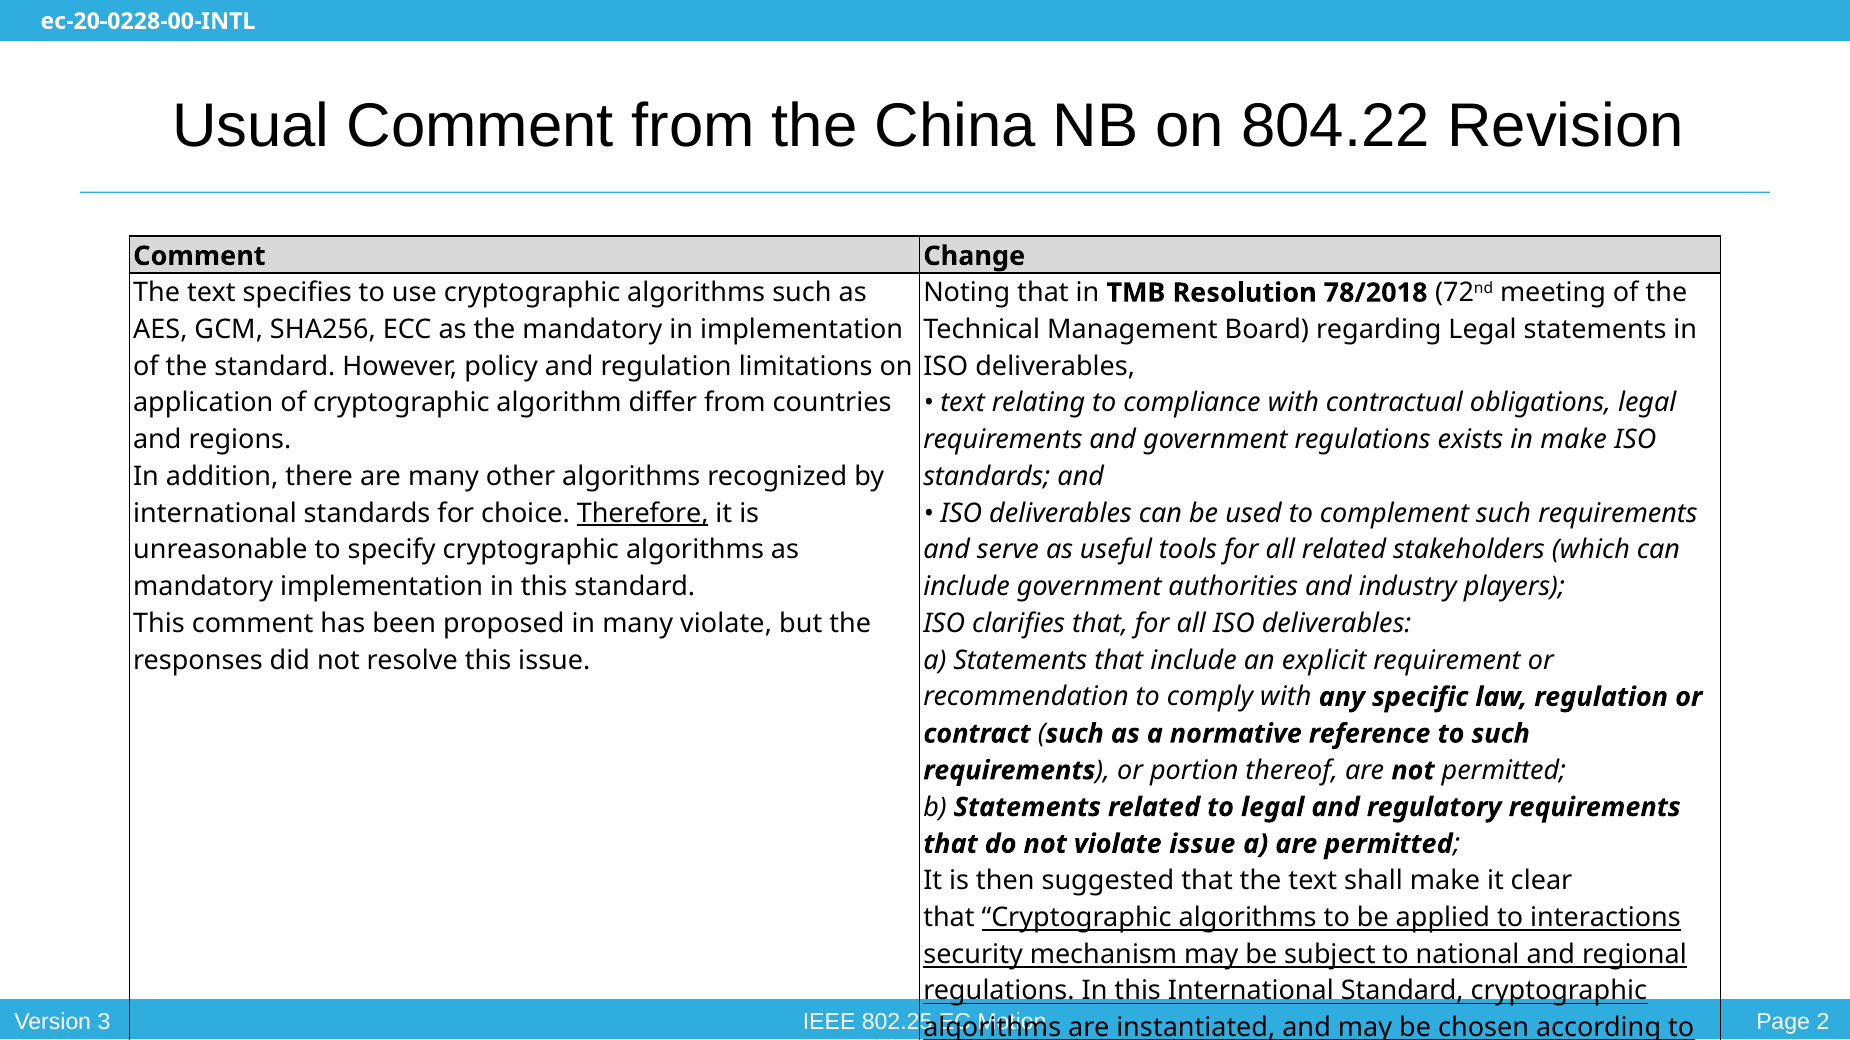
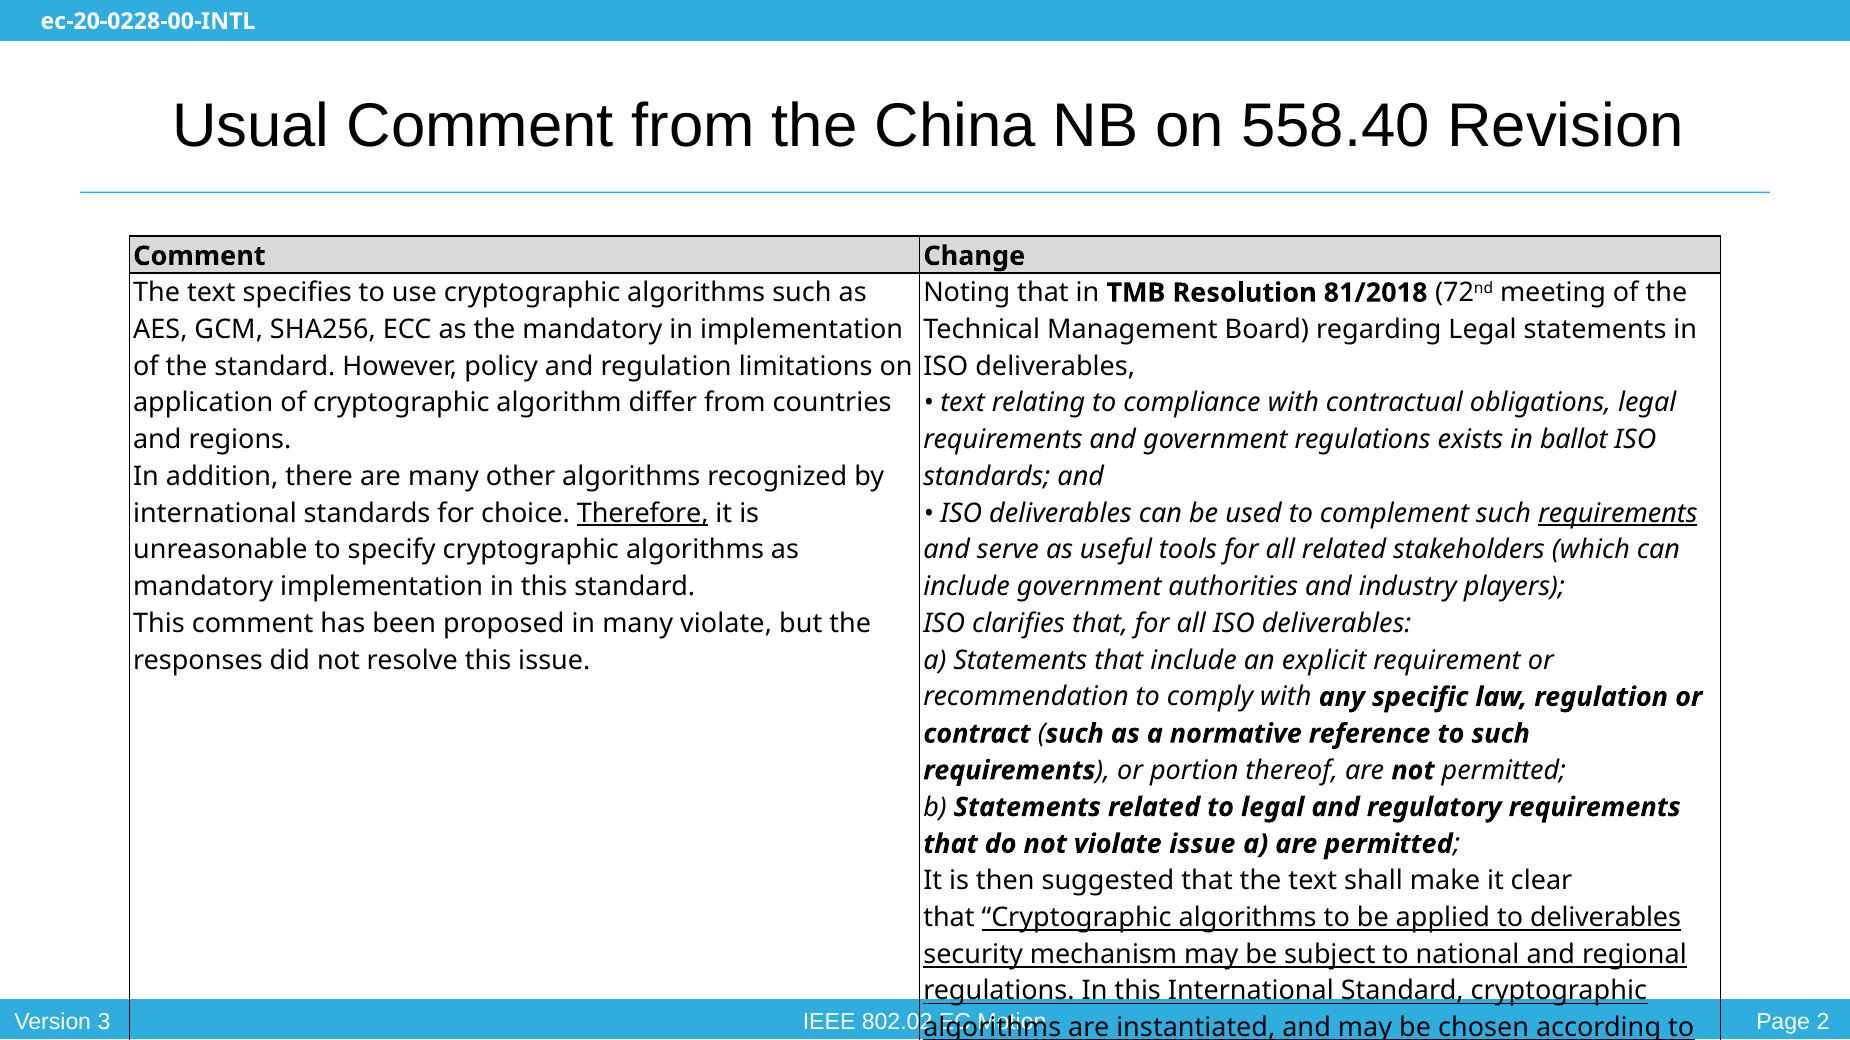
804.22: 804.22 -> 558.40
78/2018: 78/2018 -> 81/2018
in make: make -> ballot
requirements at (1618, 514) underline: none -> present
to interactions: interactions -> deliverables
802.25: 802.25 -> 802.02
